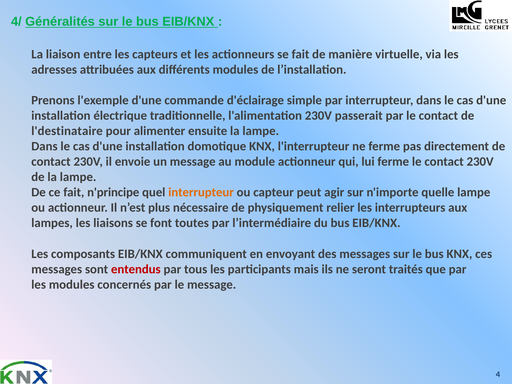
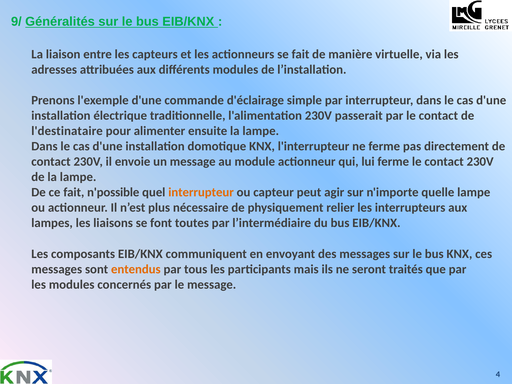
4/: 4/ -> 9/
n'principe: n'principe -> n'possible
entendus colour: red -> orange
